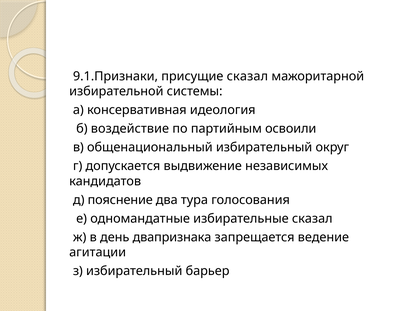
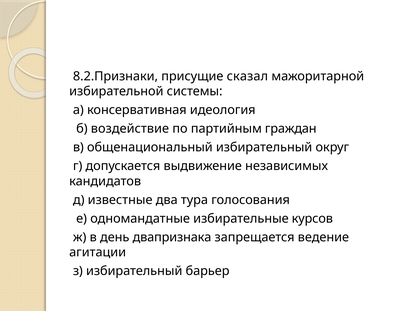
9.1.Признаки: 9.1.Признаки -> 8.2.Признаки
освоили: освоили -> граждан
пояснение: пояснение -> известные
избирательные сказал: сказал -> курсов
